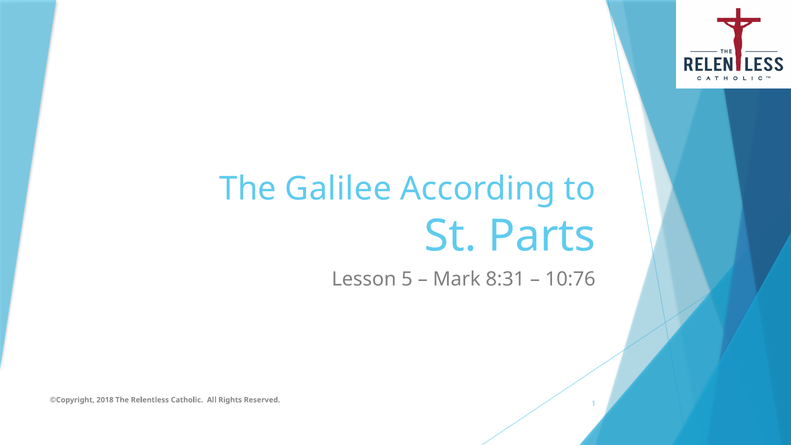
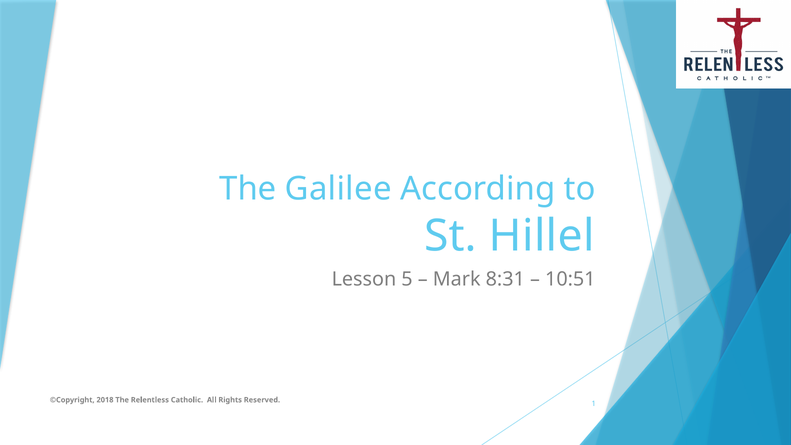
Parts: Parts -> Hillel
10:76: 10:76 -> 10:51
